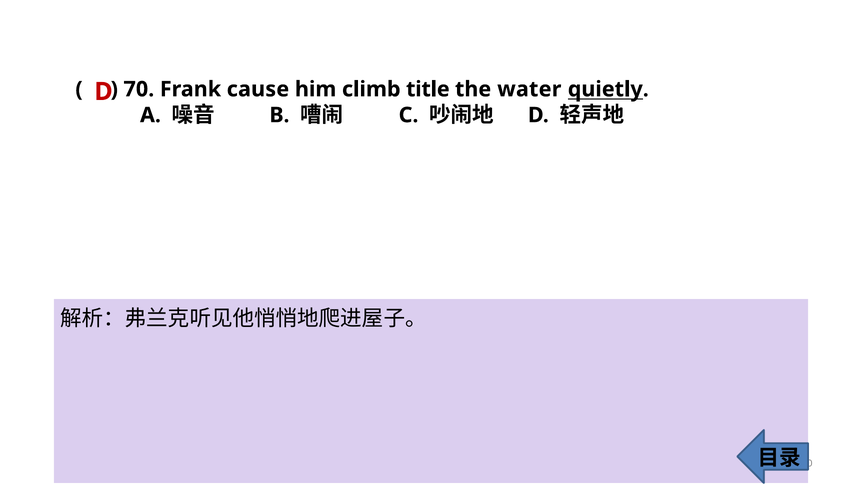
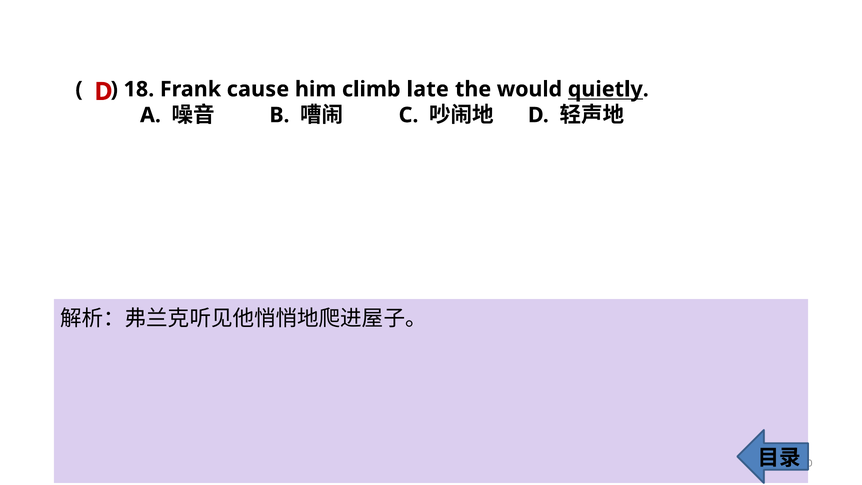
70: 70 -> 18
title: title -> late
water: water -> would
